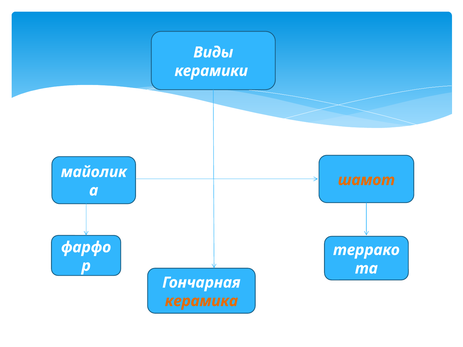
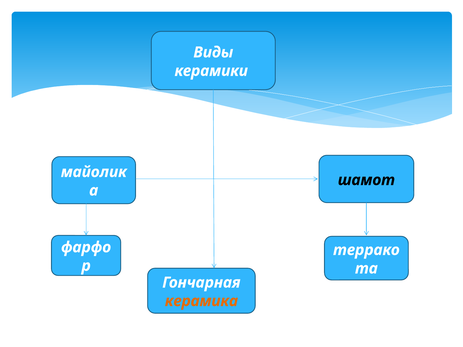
шамот colour: orange -> black
